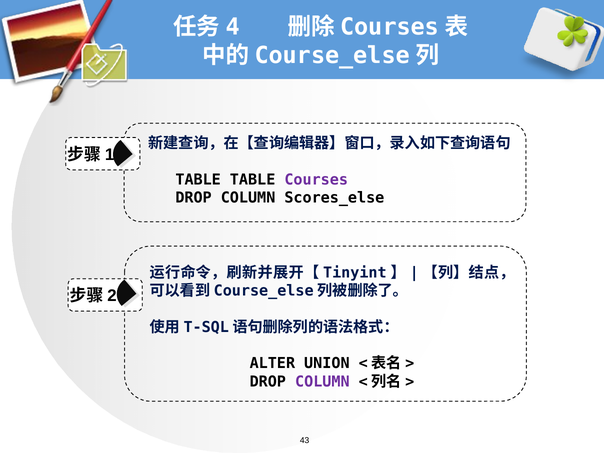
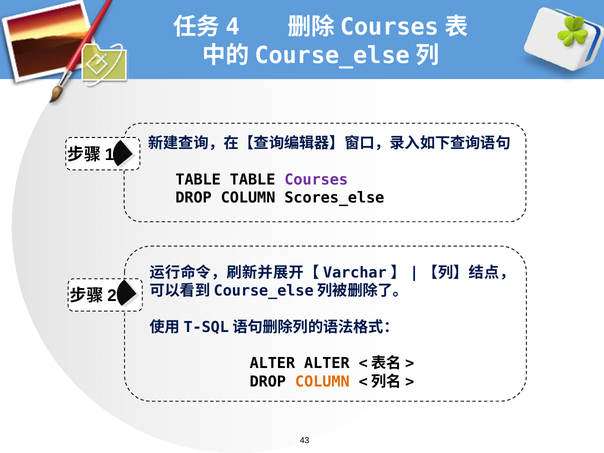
Tinyint: Tinyint -> Varchar
ALTER UNION: UNION -> ALTER
COLUMN at (322, 382) colour: purple -> orange
